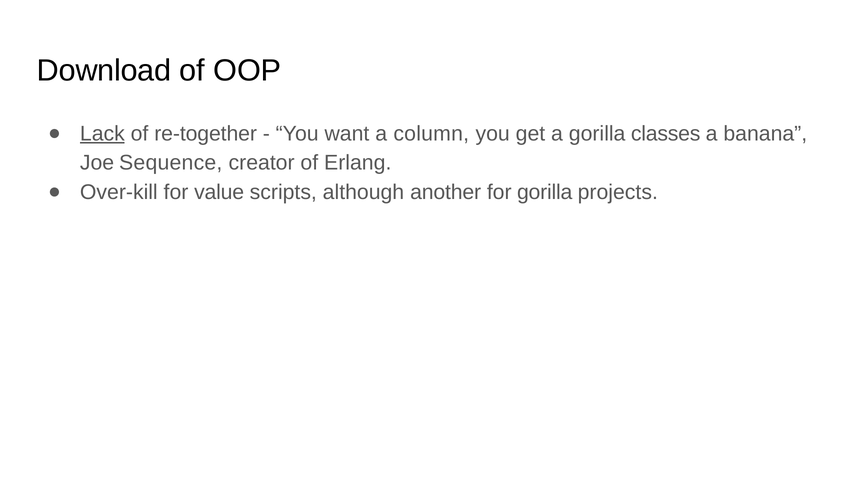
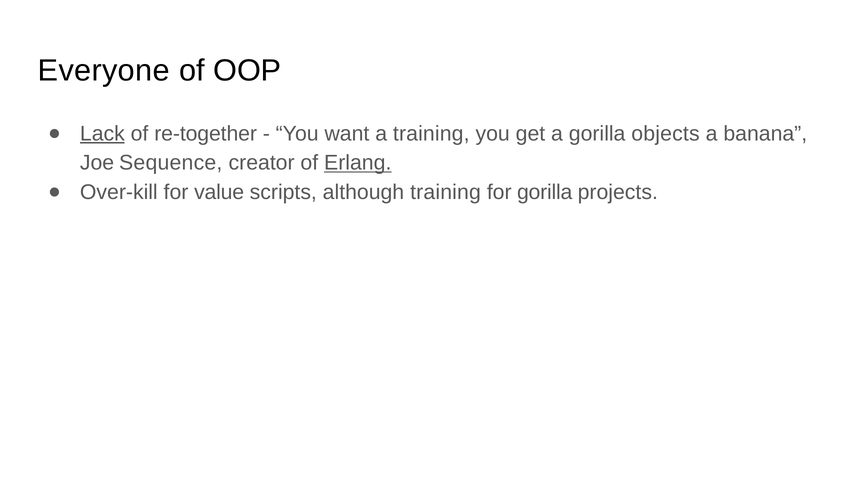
Download: Download -> Everyone
a column: column -> training
classes: classes -> objects
Erlang underline: none -> present
although another: another -> training
